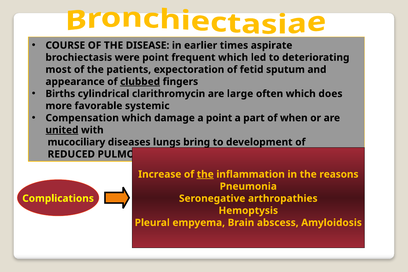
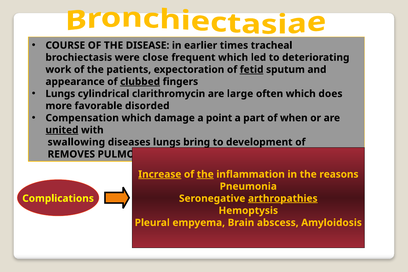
aspirate: aspirate -> tracheal
were point: point -> close
most: most -> work
fetid underline: none -> present
Births at (60, 94): Births -> Lungs
systemic: systemic -> disorded
mucociliary: mucociliary -> swallowing
REDUCED: REDUCED -> REMOVES
Increase underline: none -> present
arthropathies underline: none -> present
